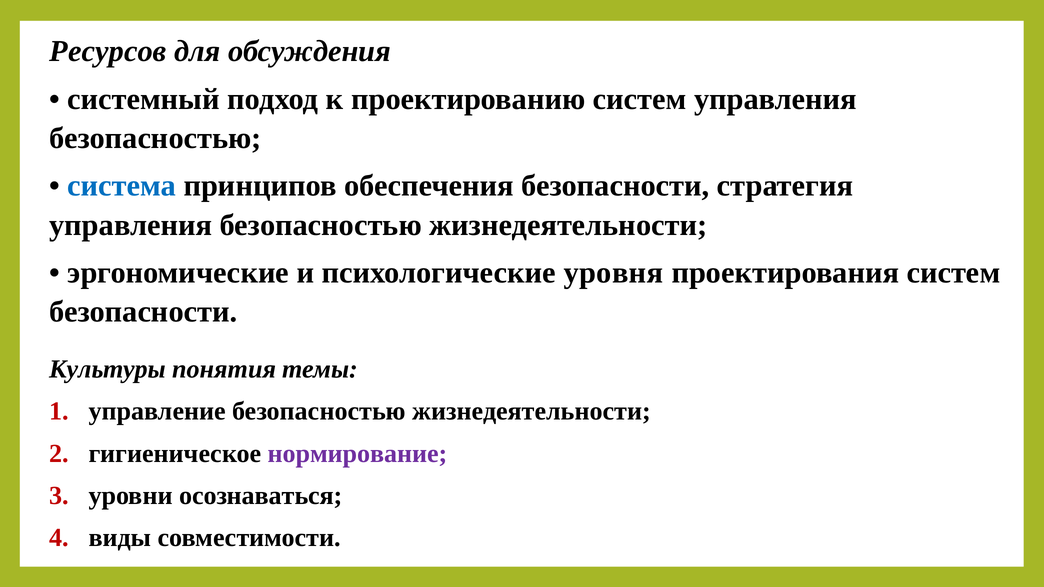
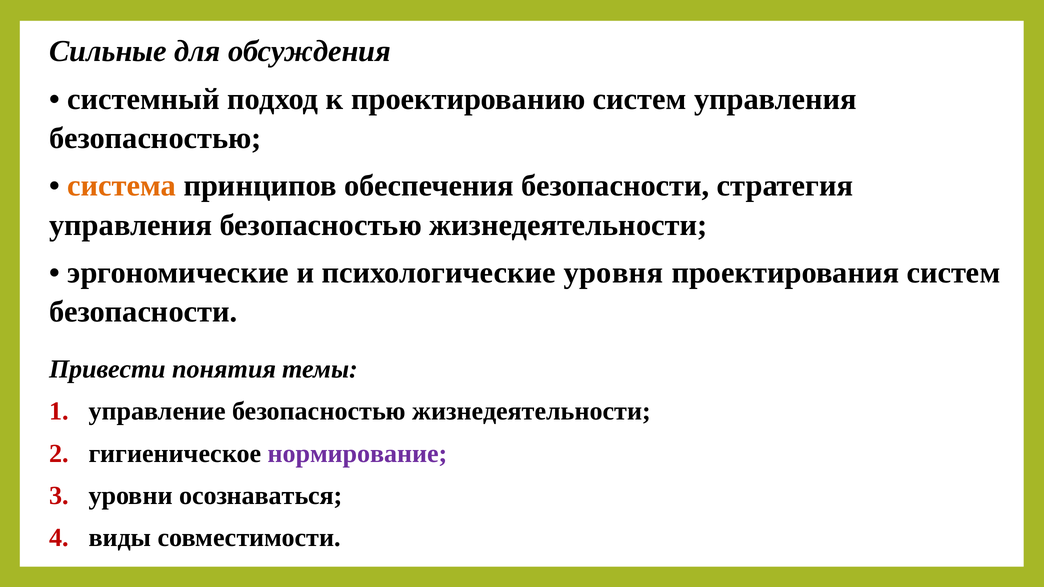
Ресурсов: Ресурсов -> Сильные
система colour: blue -> orange
Культуры: Культуры -> Привести
